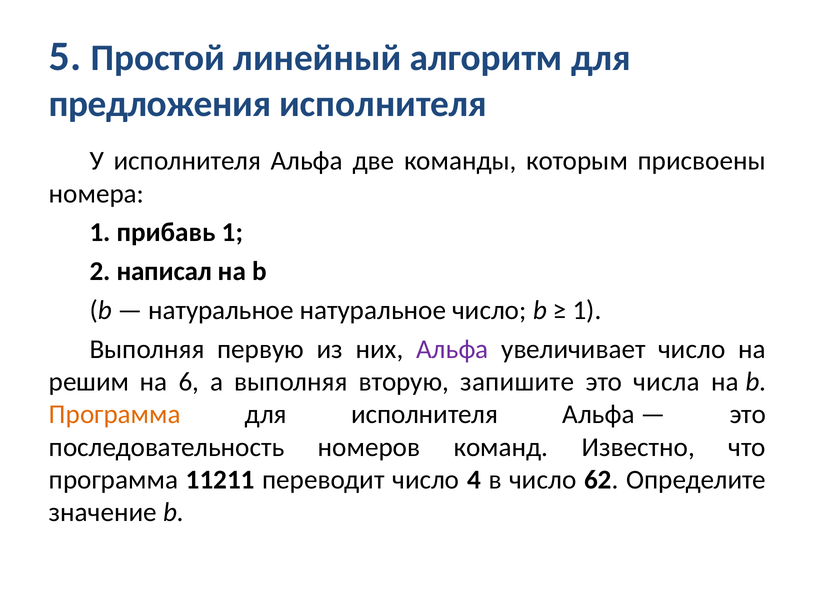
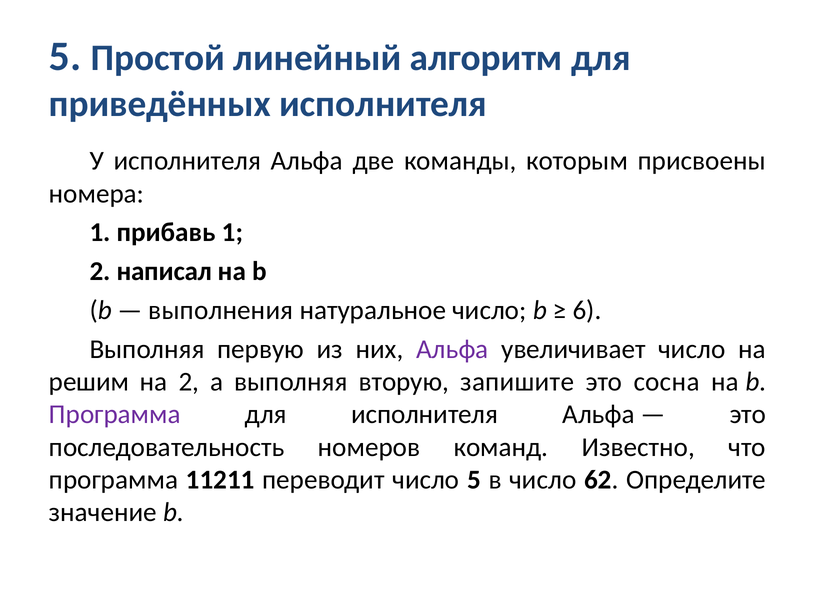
предложения: предложения -> приведённых
натуральное at (221, 310): натуральное -> выполнения
1 at (587, 310): 1 -> 6
на 6: 6 -> 2
числа: числа -> сосна
Программа at (115, 415) colour: orange -> purple
число 4: 4 -> 5
